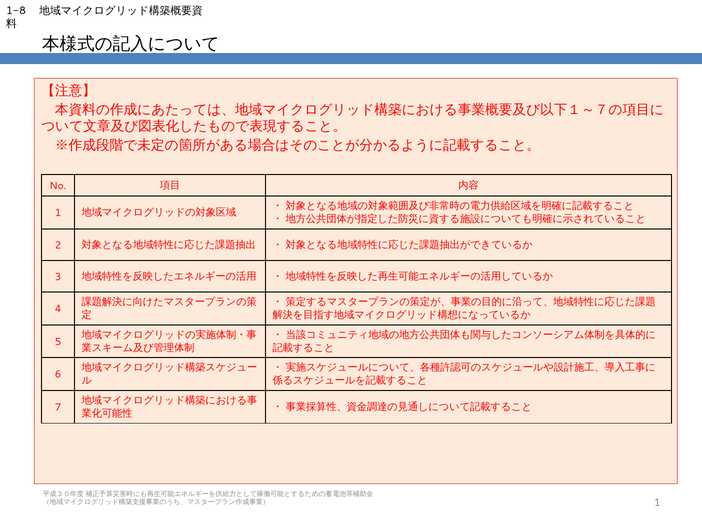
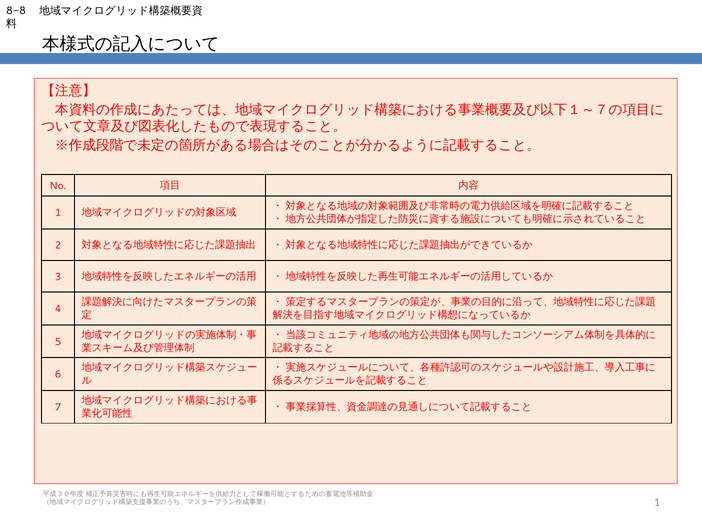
1-8: 1-8 -> 8-8
